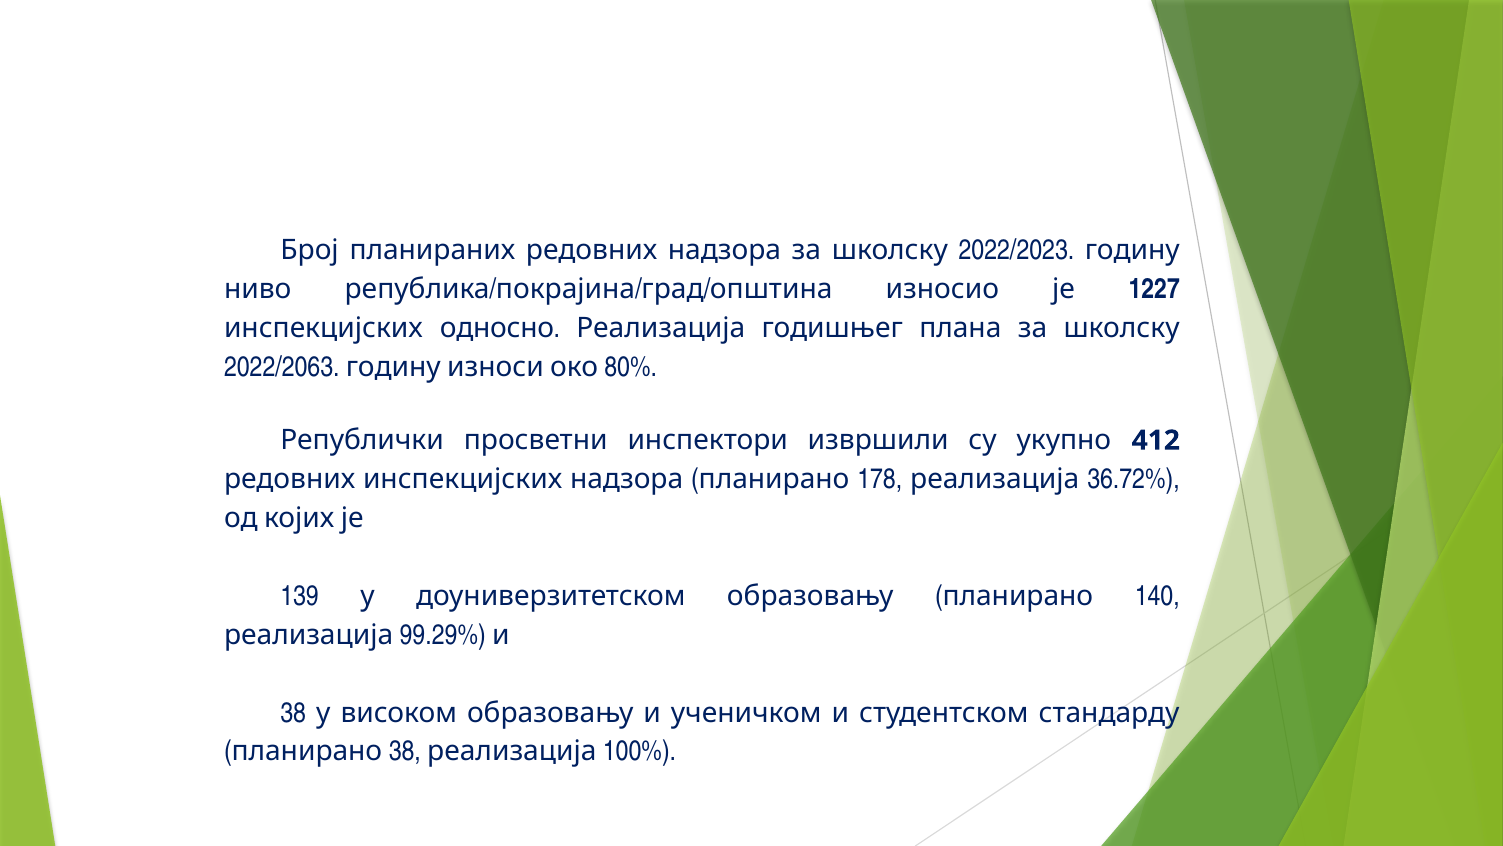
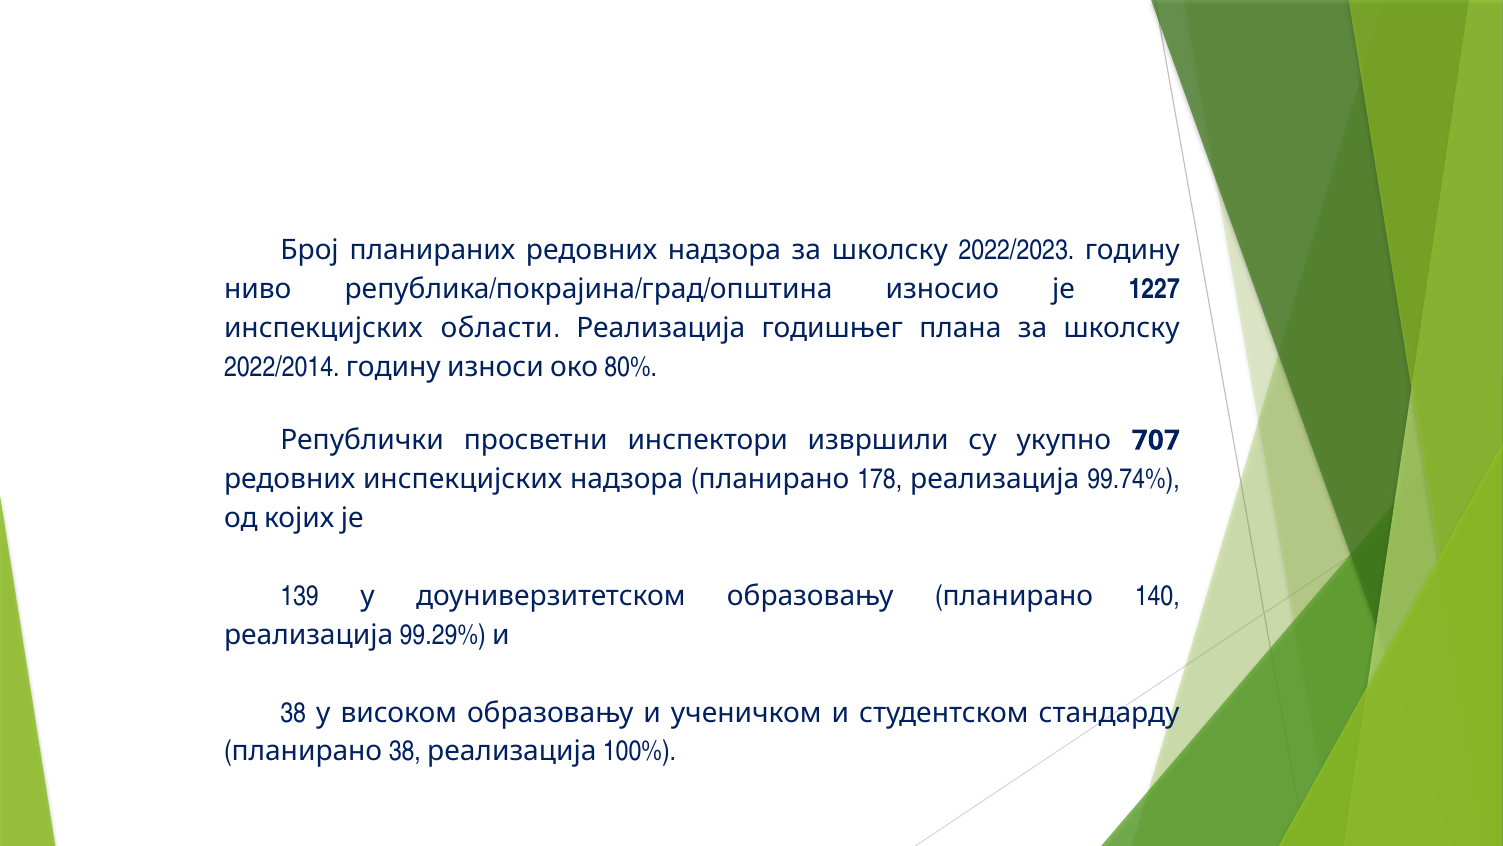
односно: односно -> области
2022/2063: 2022/2063 -> 2022/2014
412: 412 -> 707
36.72%: 36.72% -> 99.74%
